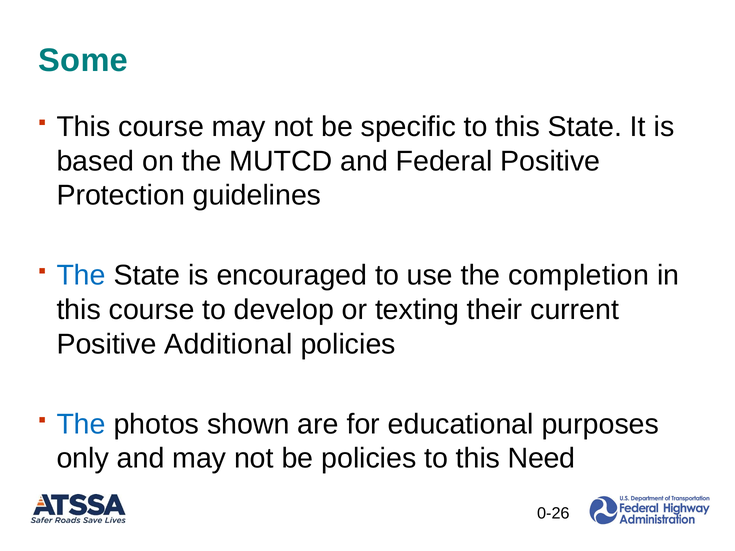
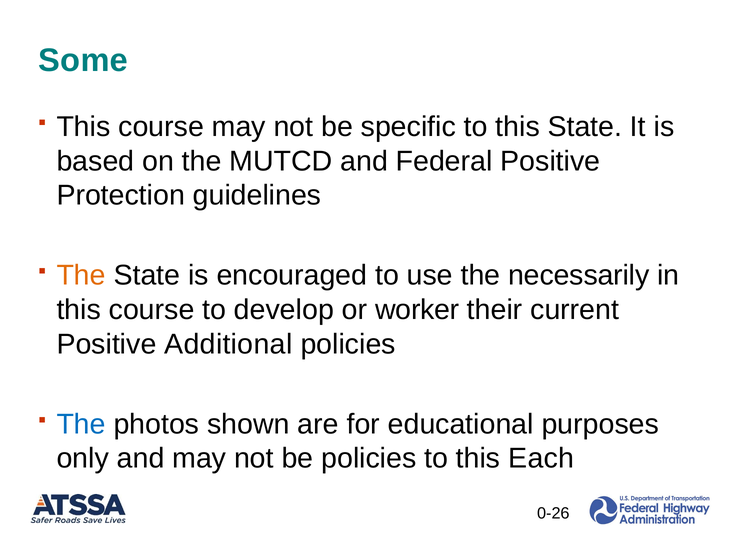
The at (81, 276) colour: blue -> orange
completion: completion -> necessarily
texting: texting -> worker
Need: Need -> Each
